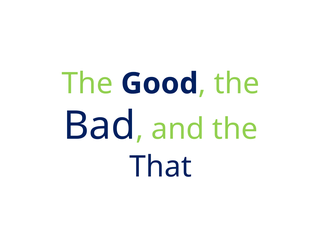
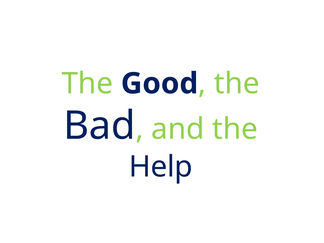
That: That -> Help
